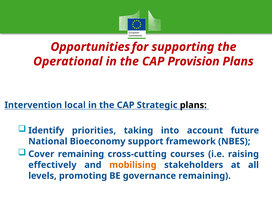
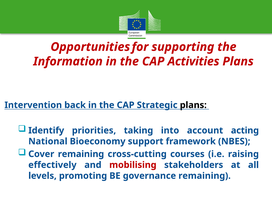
Operational: Operational -> Information
Provision: Provision -> Activities
local: local -> back
future: future -> acting
mobilising colour: orange -> red
